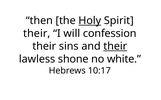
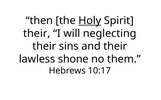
confession: confession -> neglecting
their at (115, 46) underline: present -> none
white: white -> them
